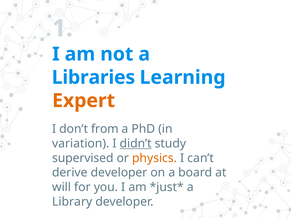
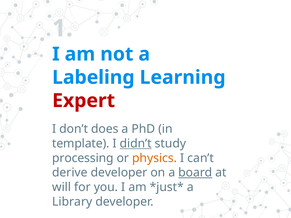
Libraries: Libraries -> Labeling
Expert colour: orange -> red
from: from -> does
variation: variation -> template
supervised: supervised -> processing
board underline: none -> present
